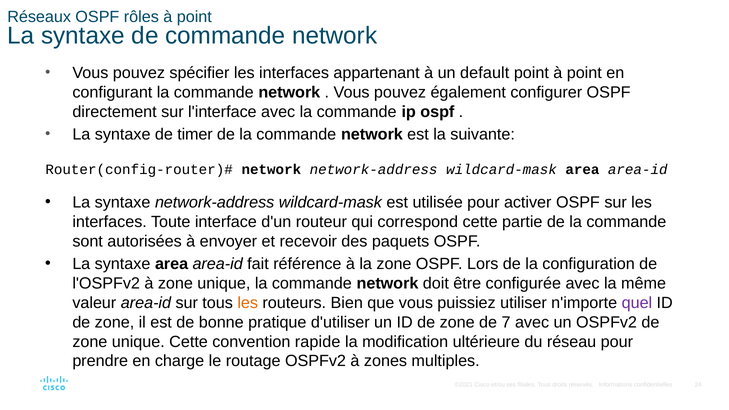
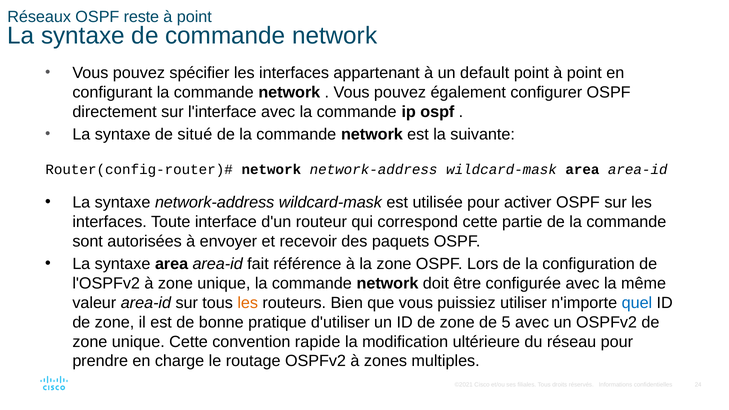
rôles: rôles -> reste
timer: timer -> situé
quel colour: purple -> blue
7: 7 -> 5
